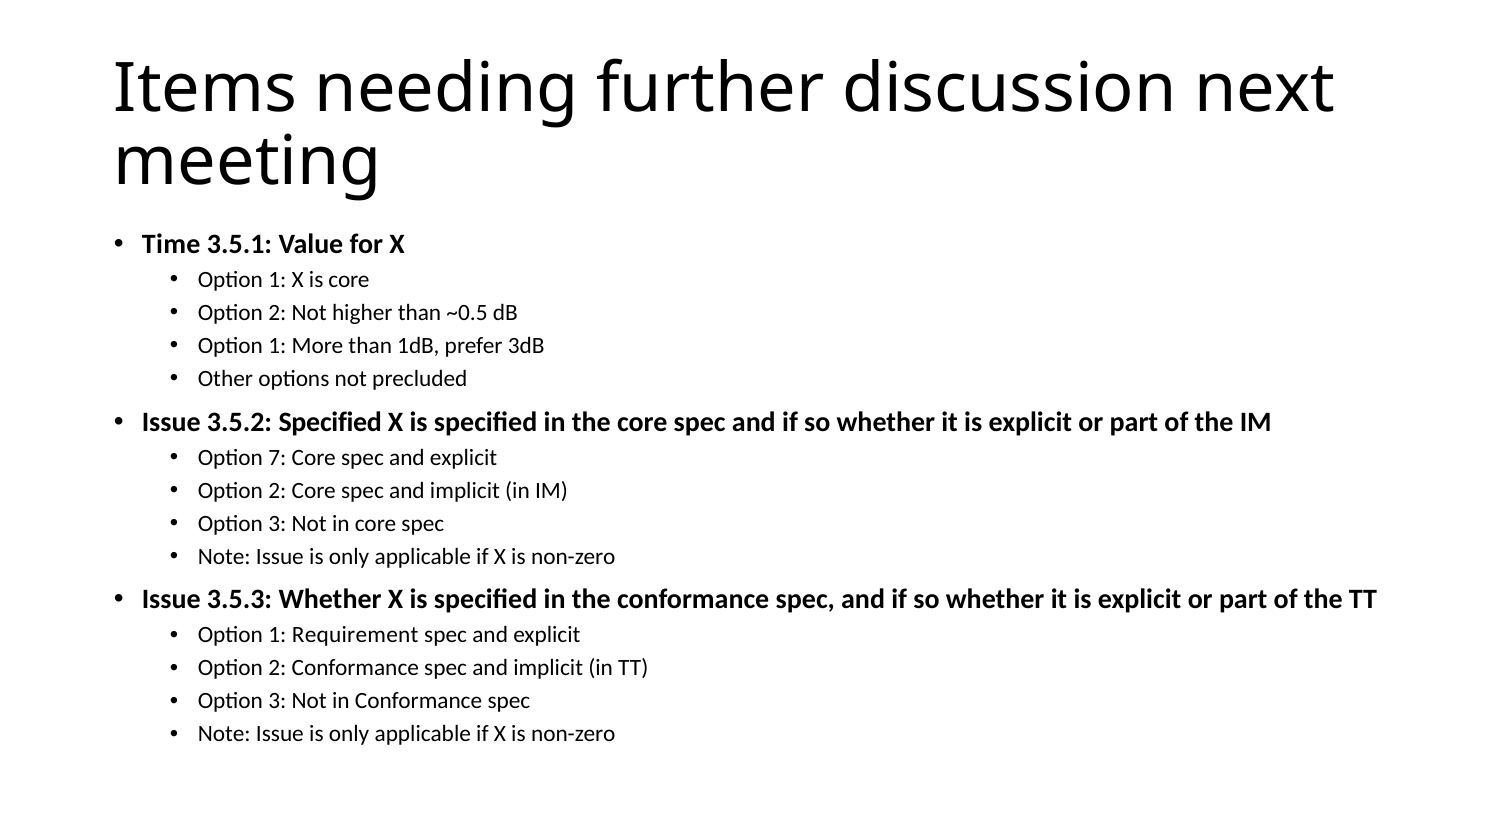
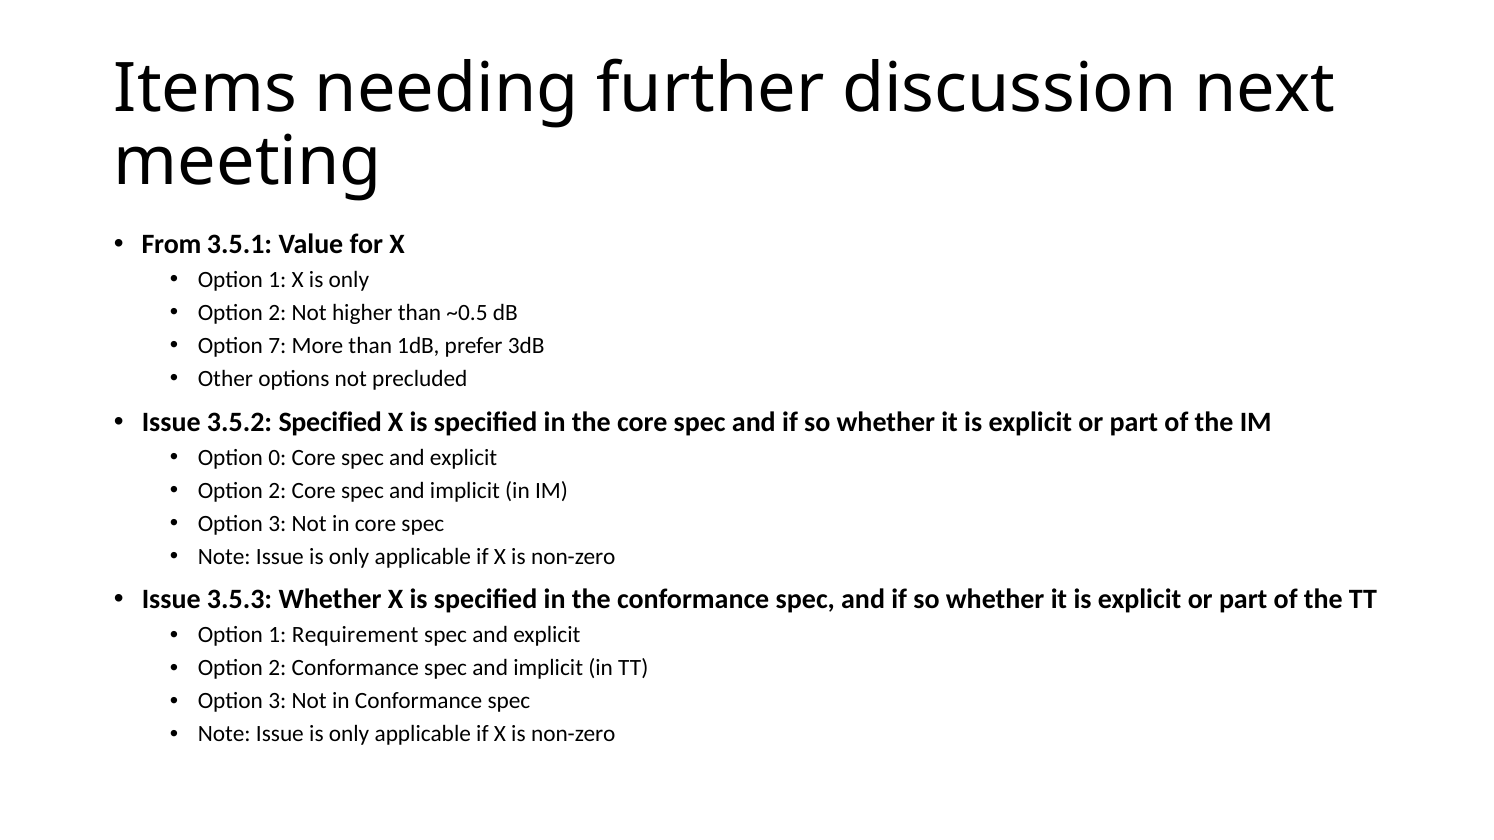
Time: Time -> From
X is core: core -> only
1 at (277, 346): 1 -> 7
7: 7 -> 0
